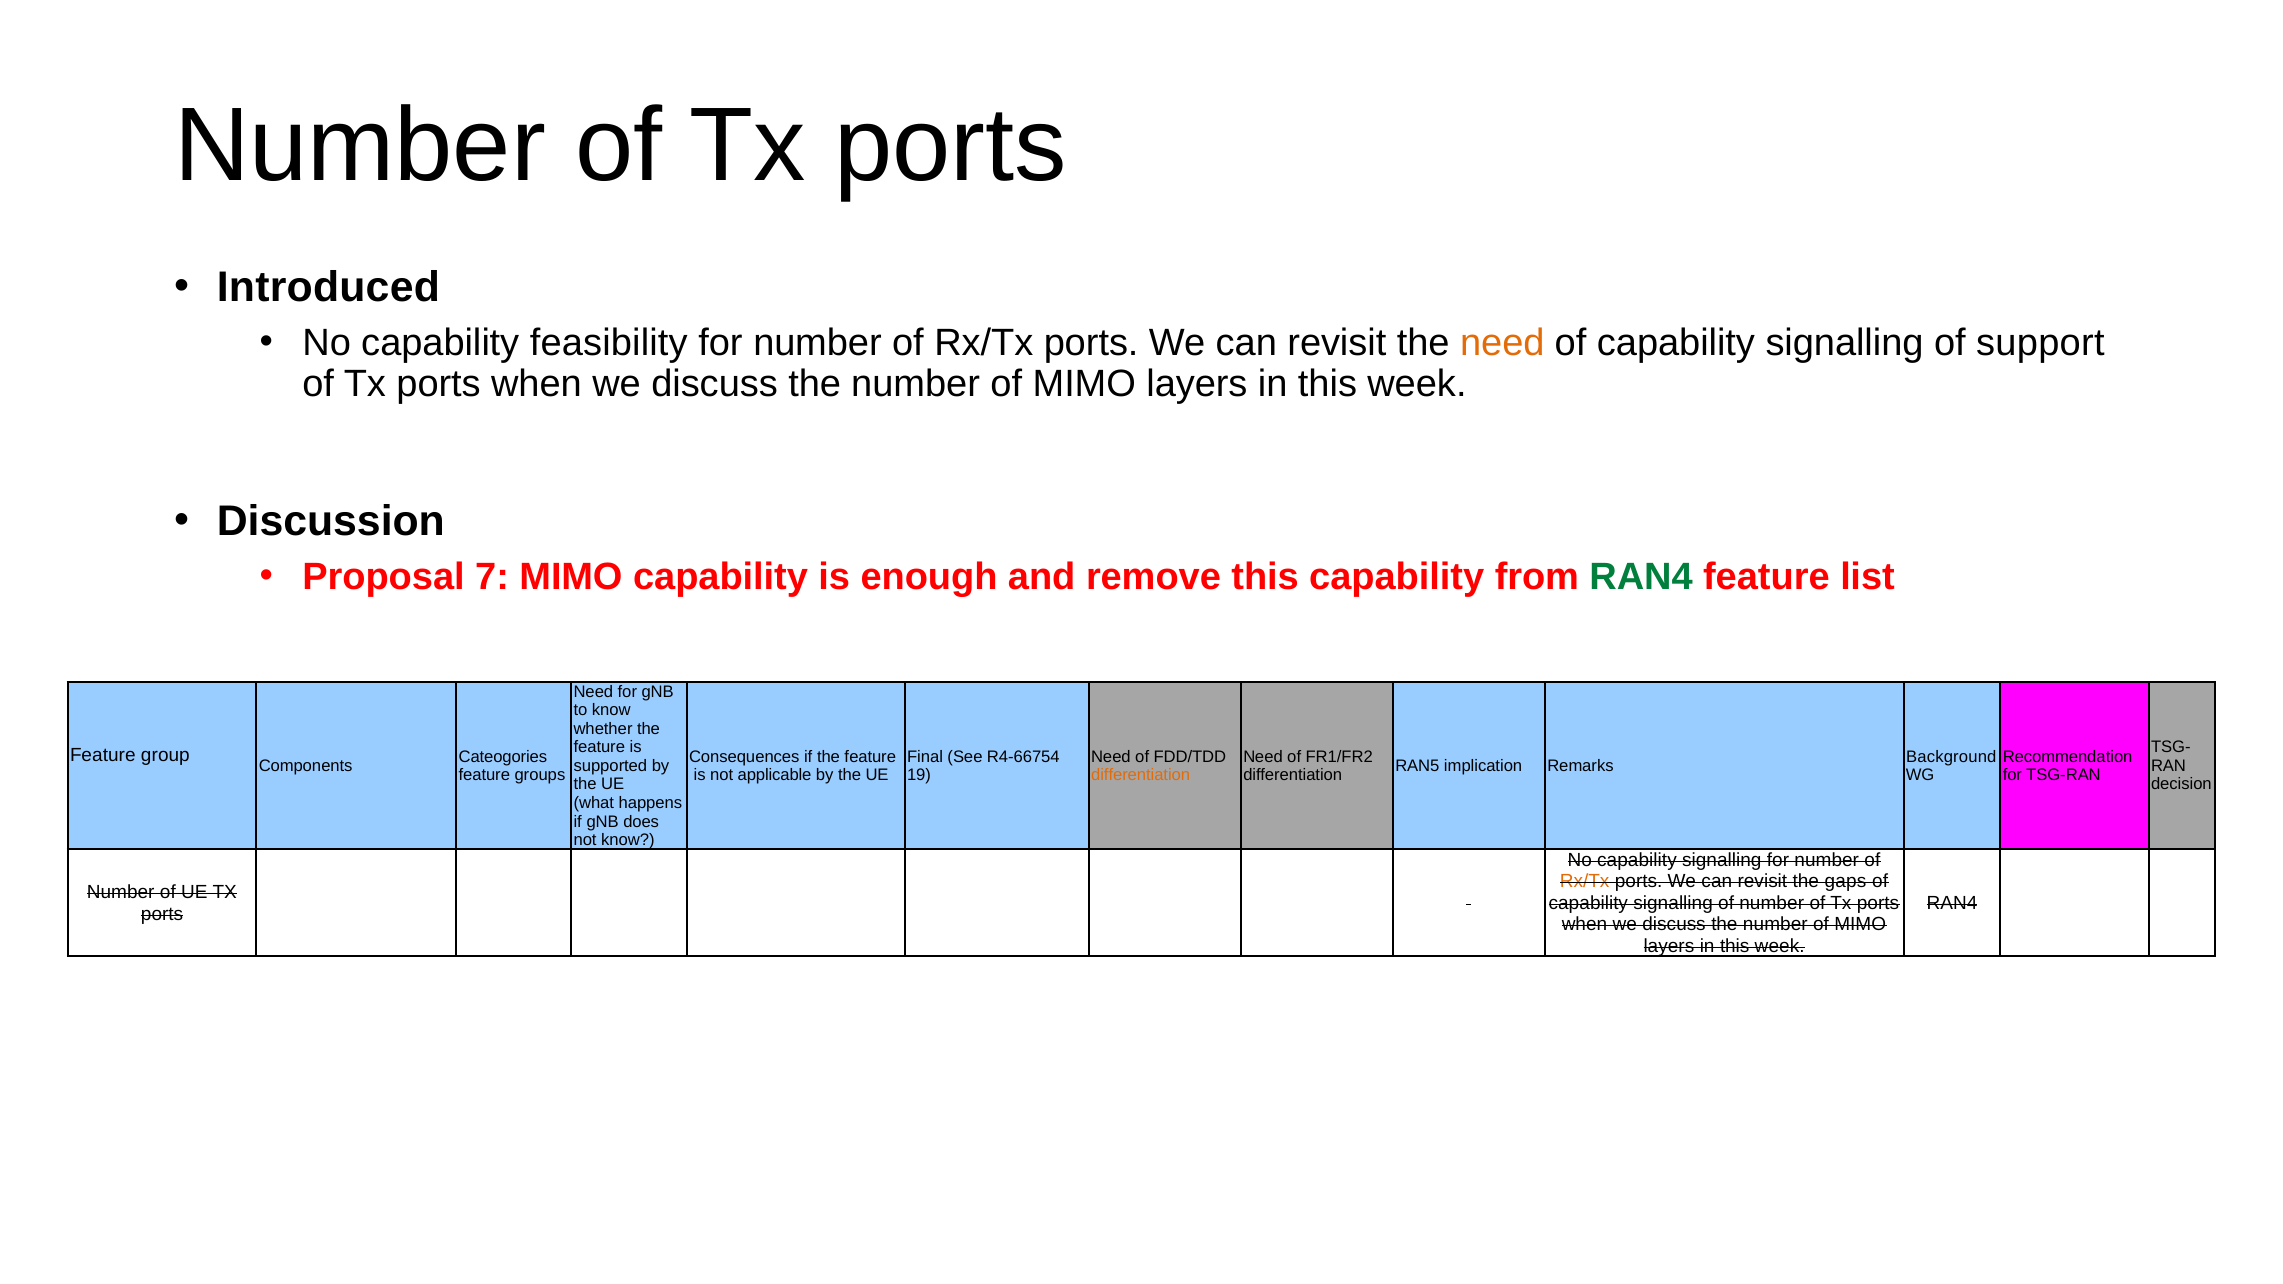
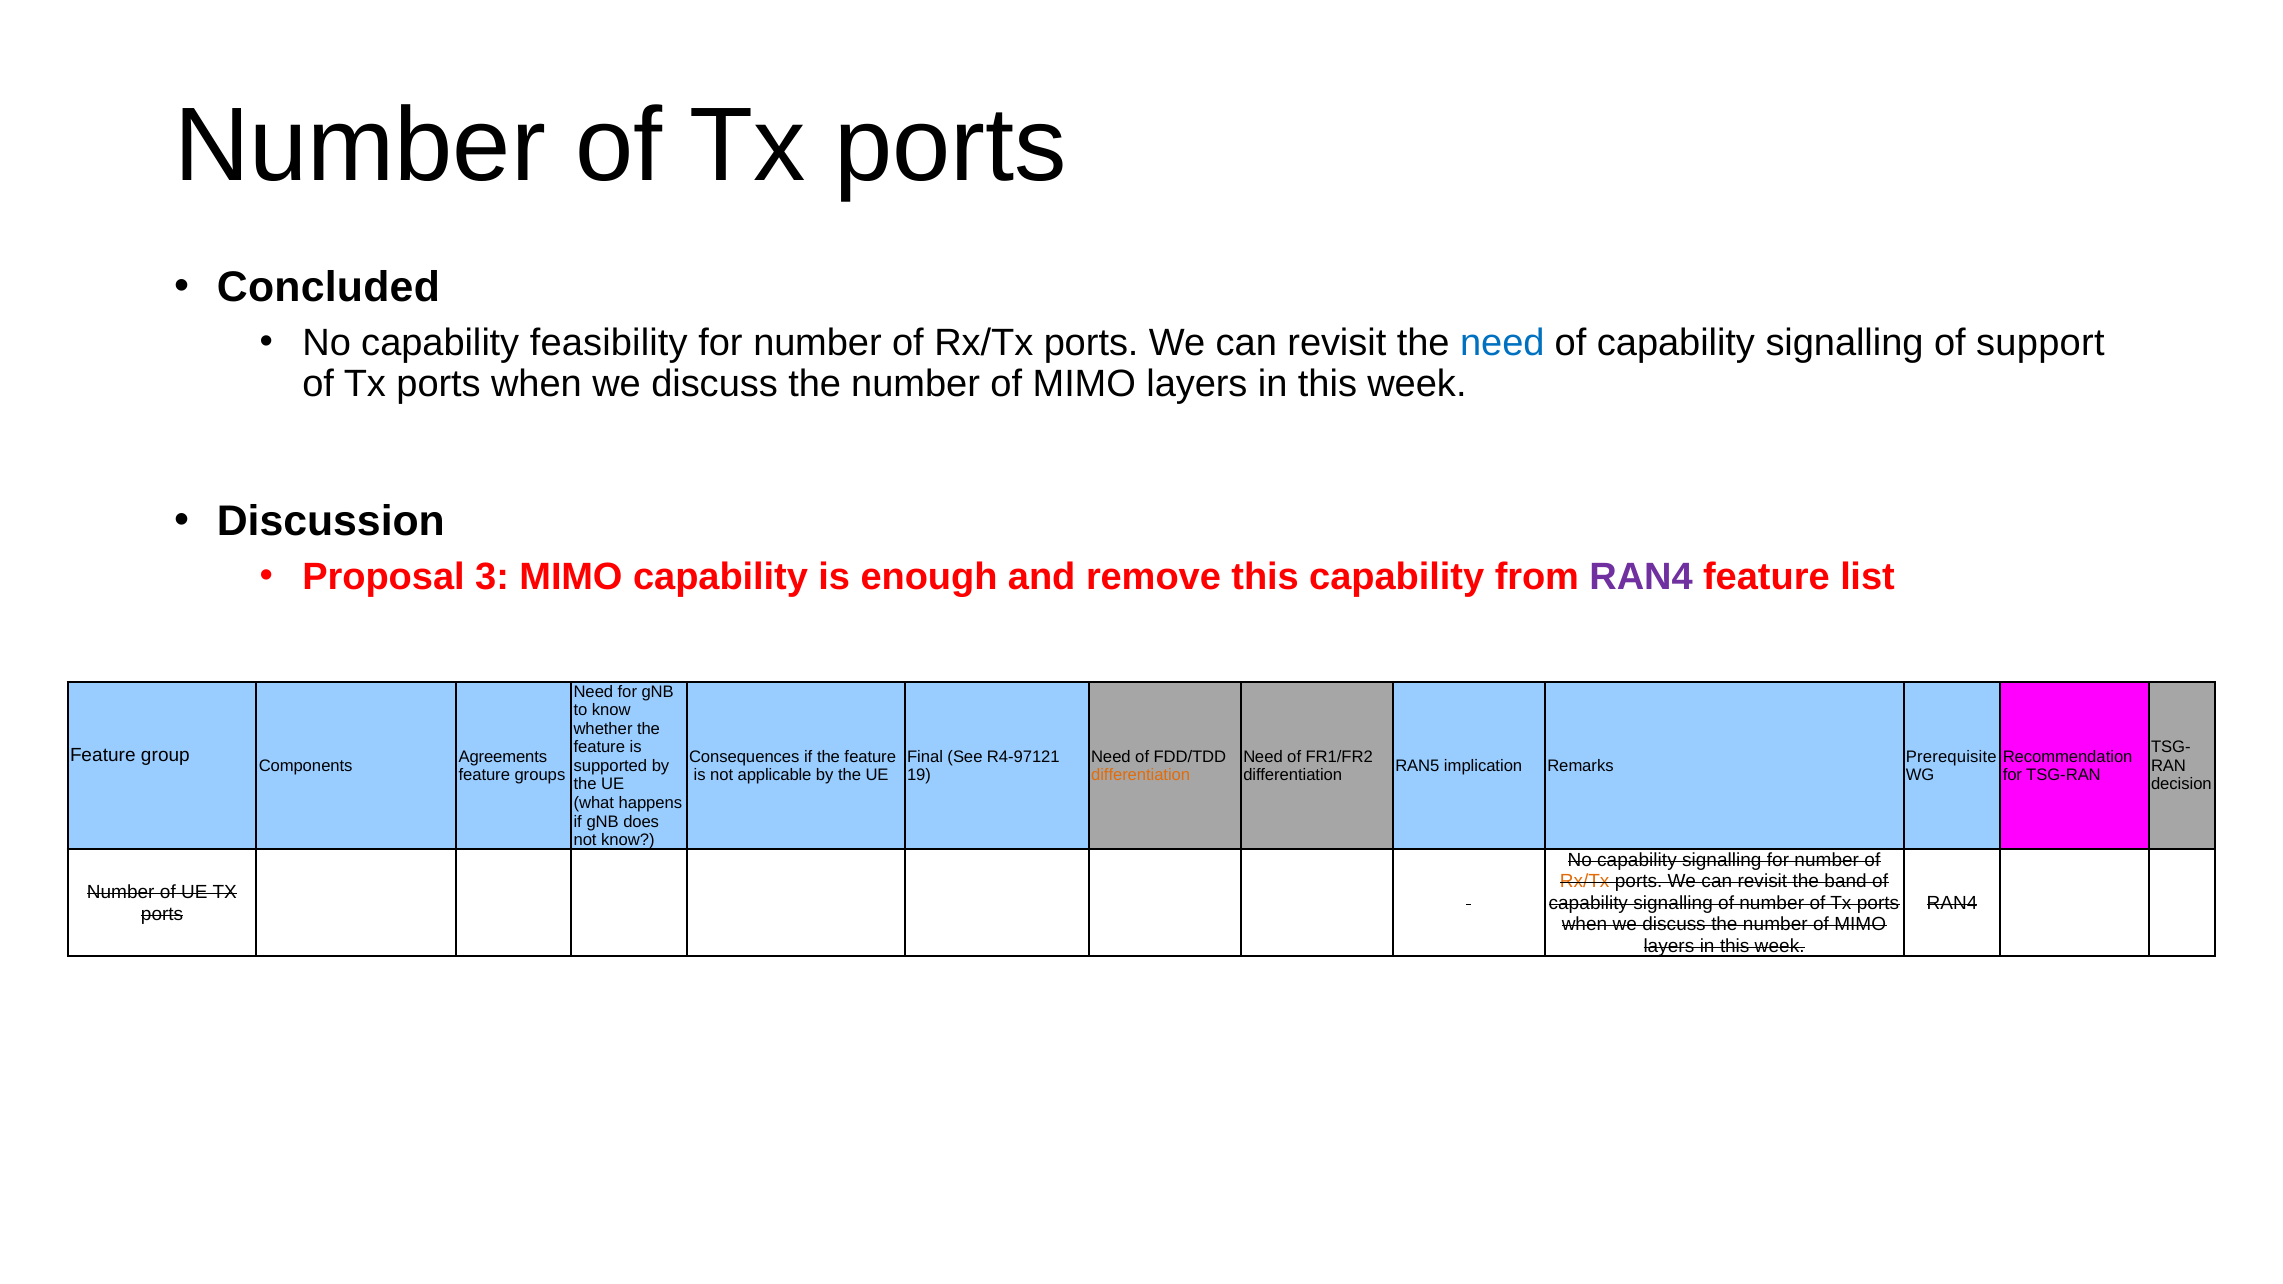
Introduced: Introduced -> Concluded
need at (1502, 343) colour: orange -> blue
7: 7 -> 3
RAN4 at (1641, 577) colour: green -> purple
Cateogories: Cateogories -> Agreements
R4-66754: R4-66754 -> R4-97121
Background: Background -> Prerequisite
gaps: gaps -> band
